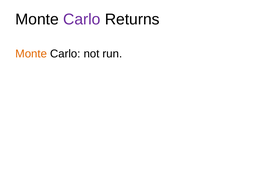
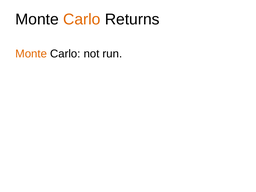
Carlo at (82, 19) colour: purple -> orange
